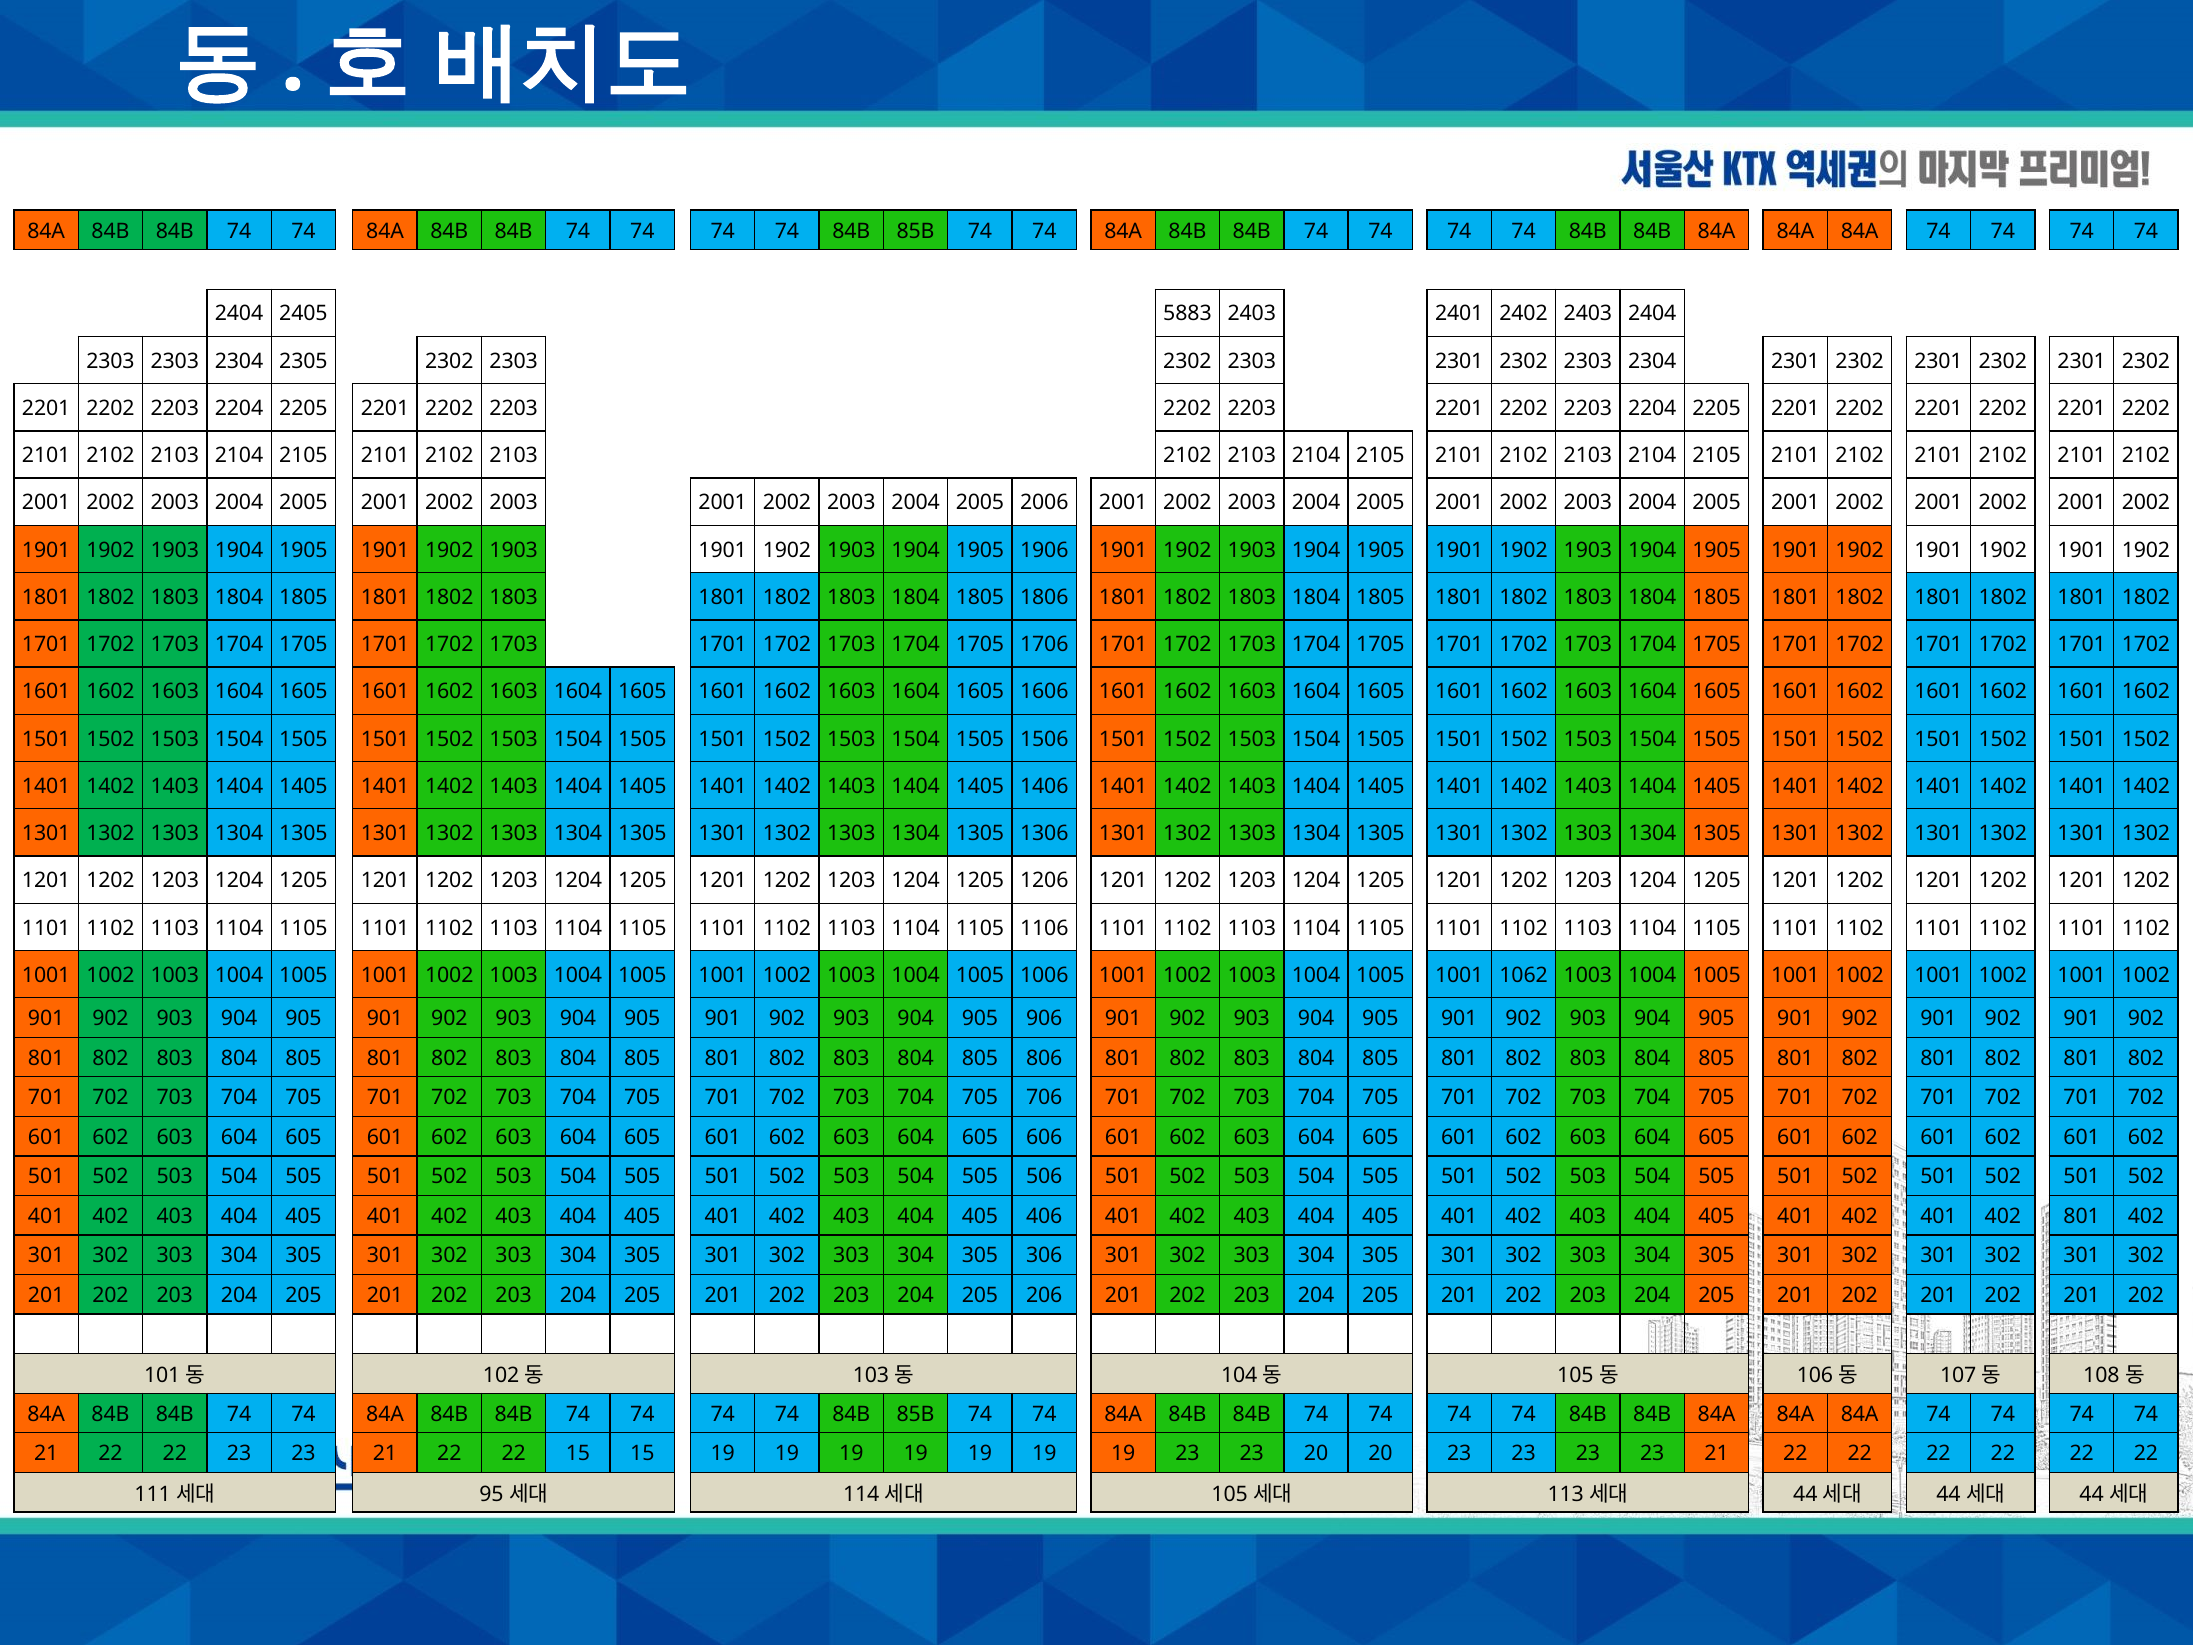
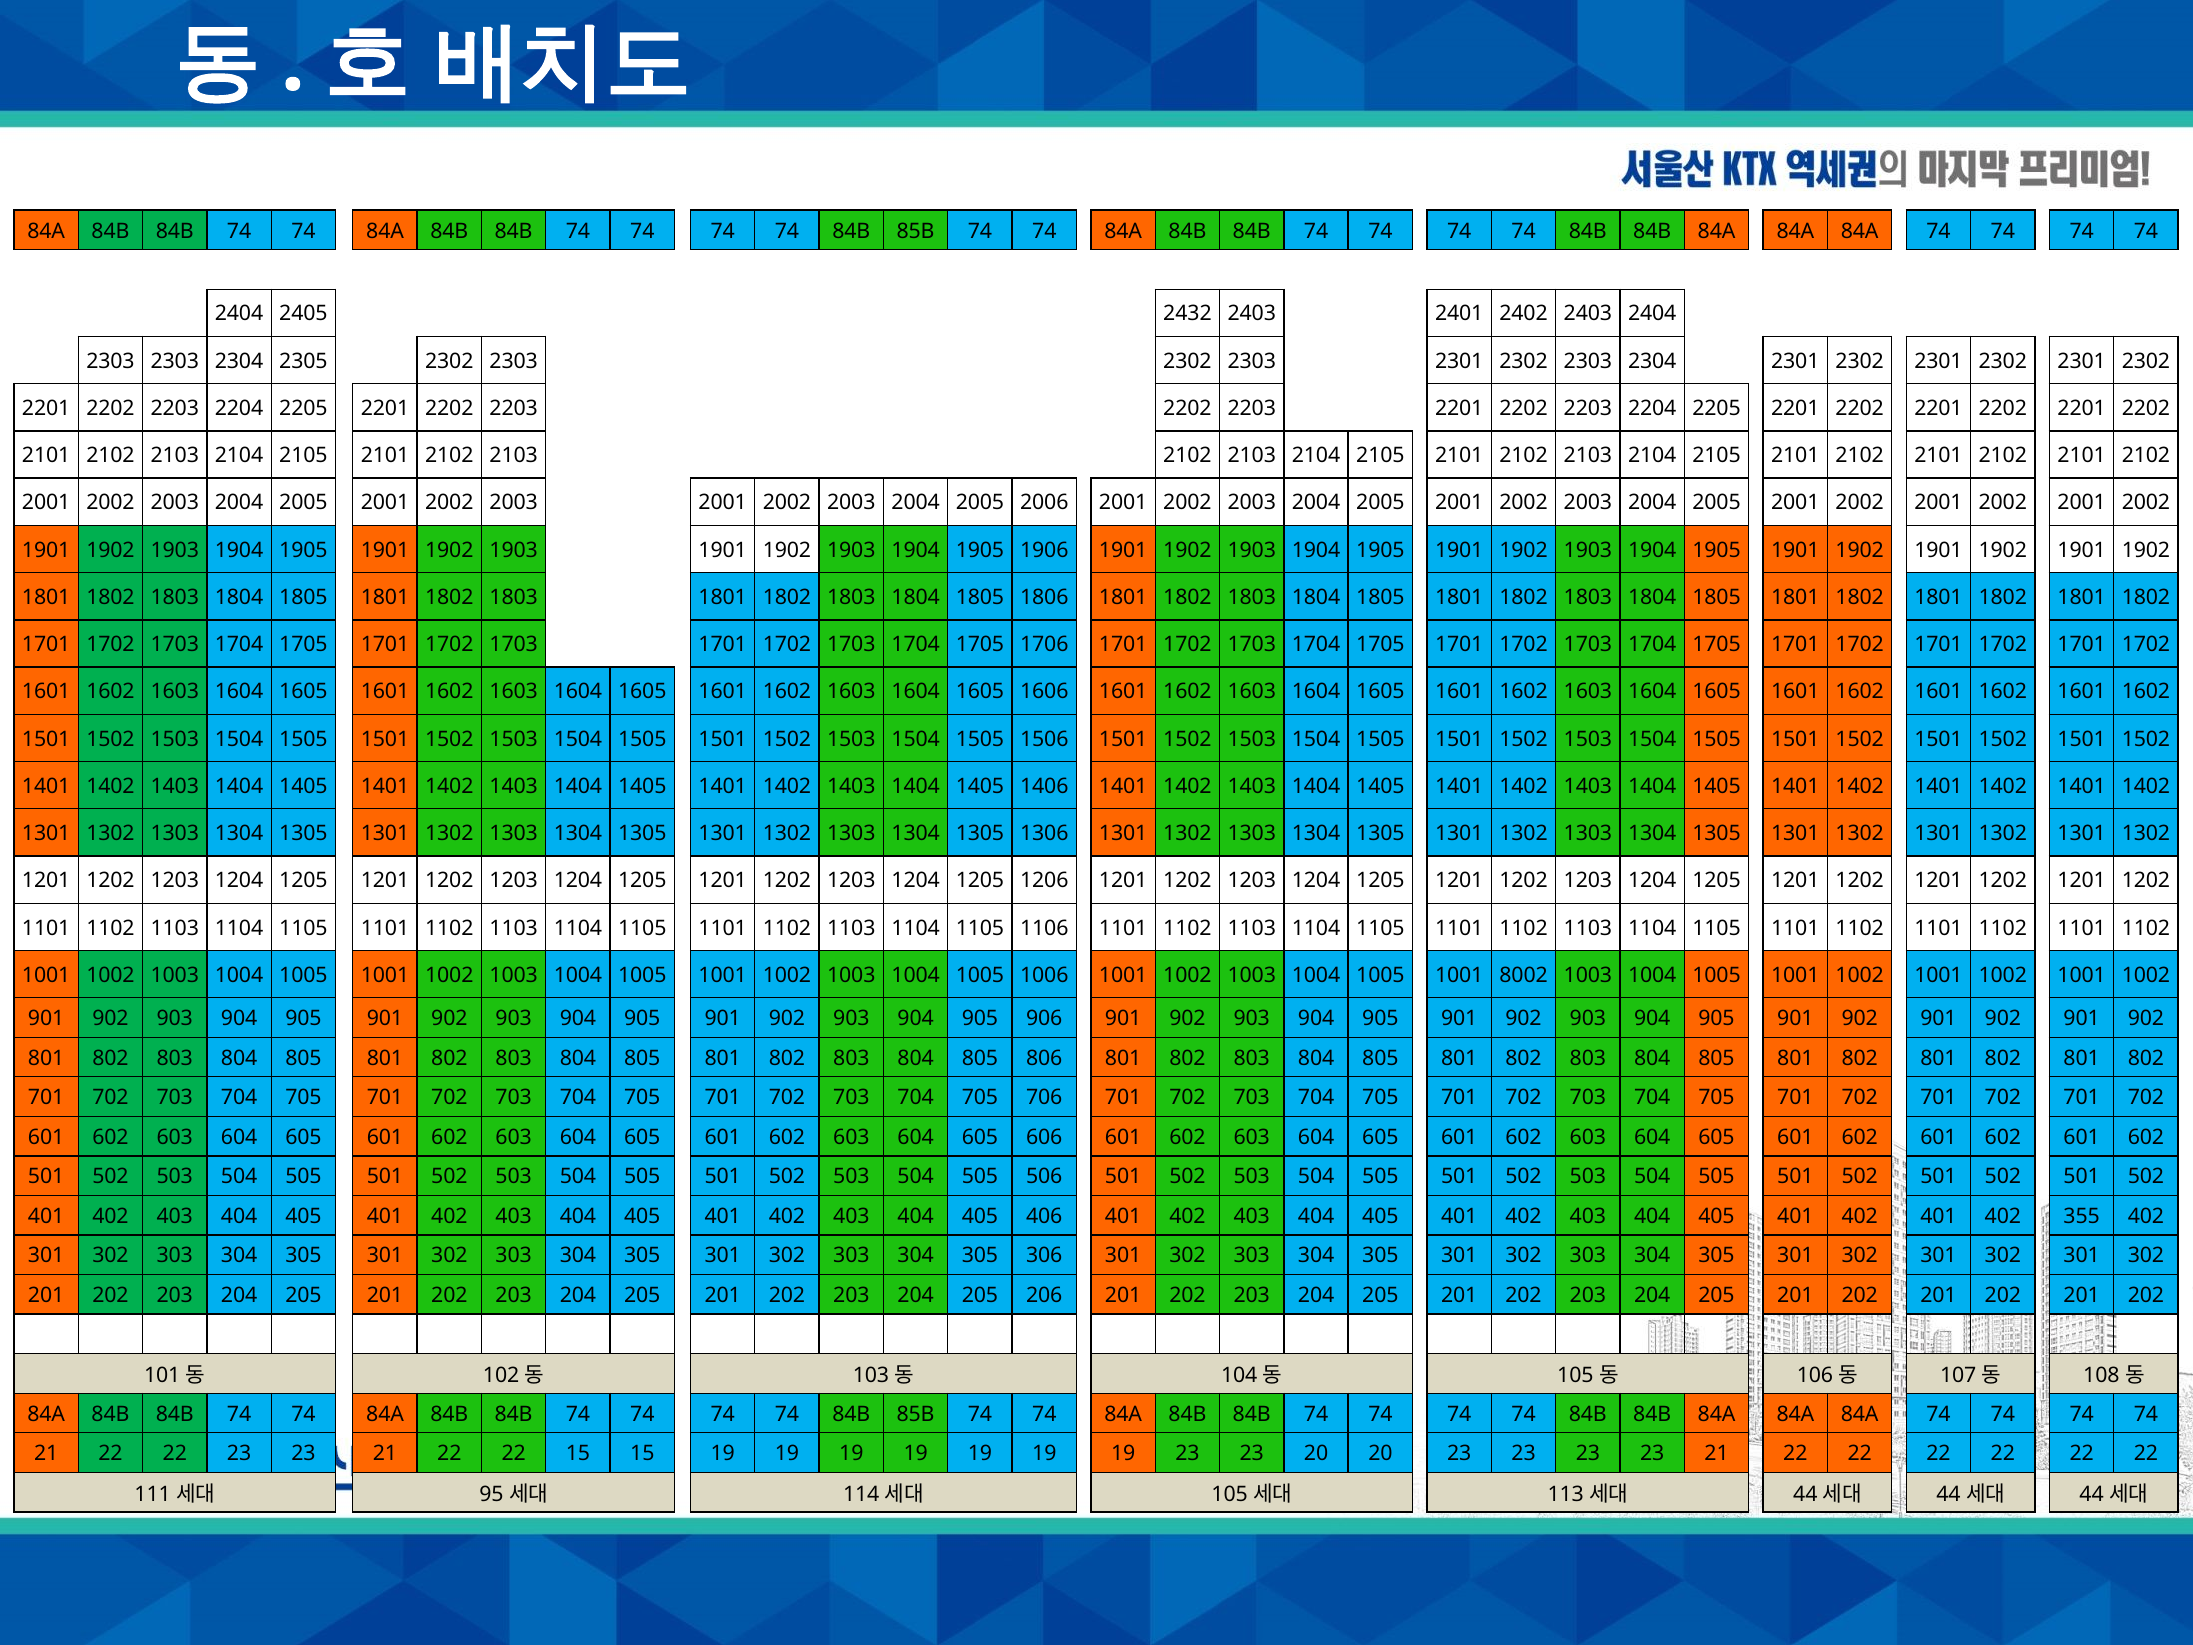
5883: 5883 -> 2432
1062: 1062 -> 8002
402 801: 801 -> 355
